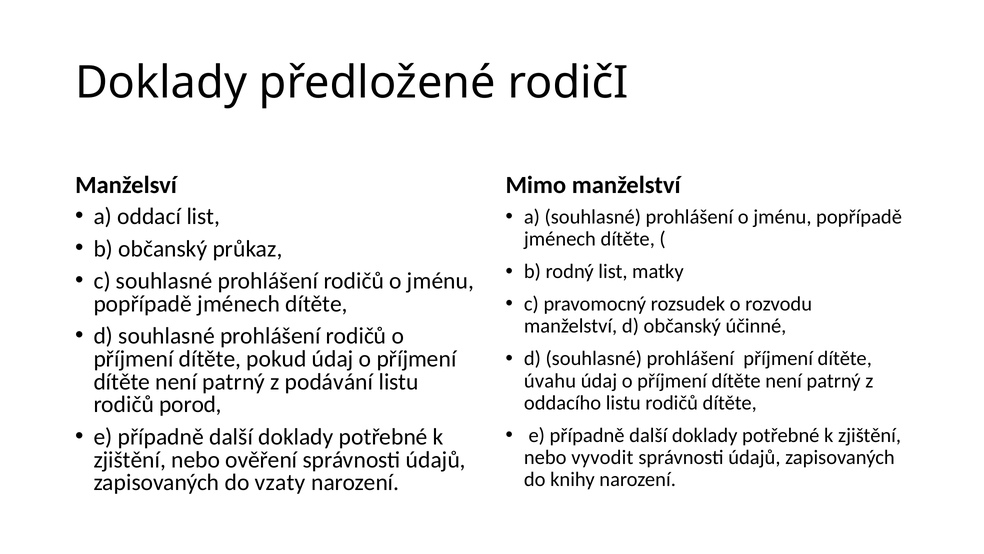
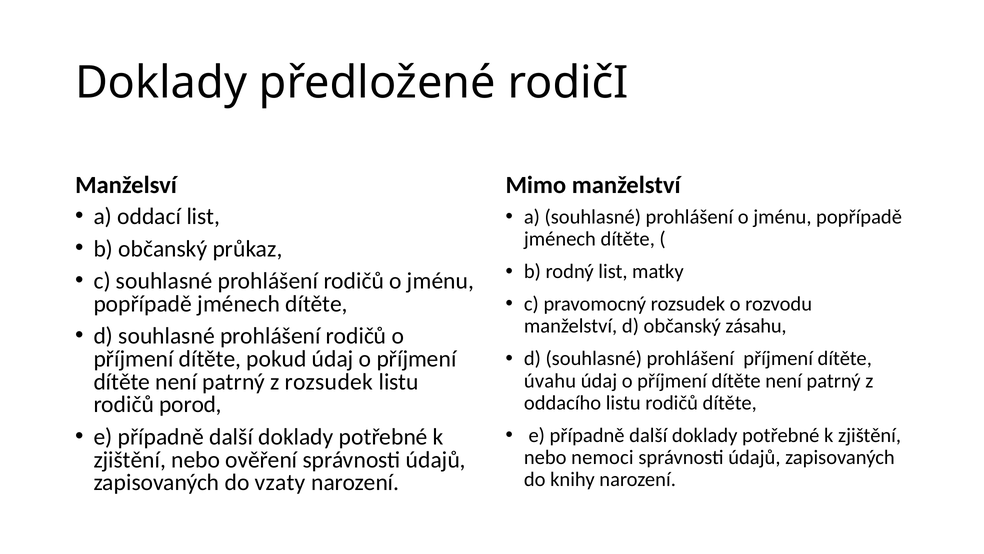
účinné: účinné -> zásahu
z podávání: podávání -> rozsudek
vyvodit: vyvodit -> nemoci
